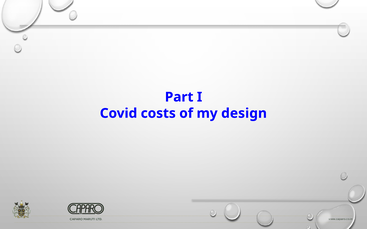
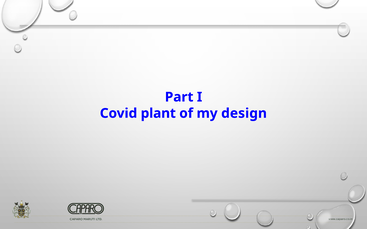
costs: costs -> plant
